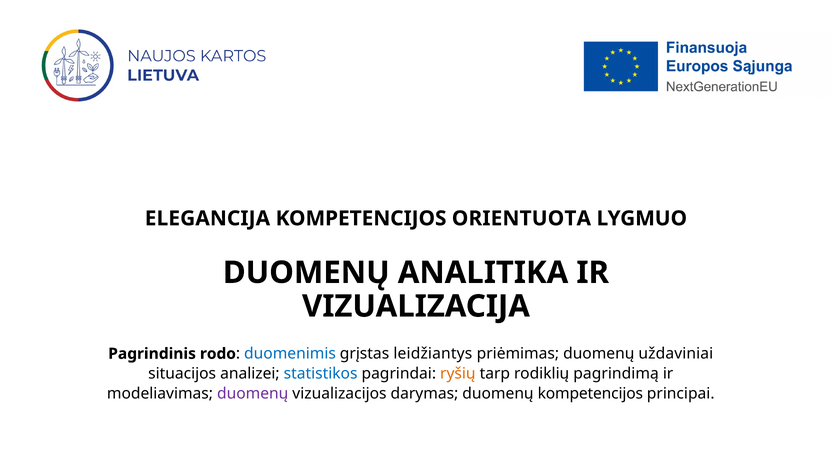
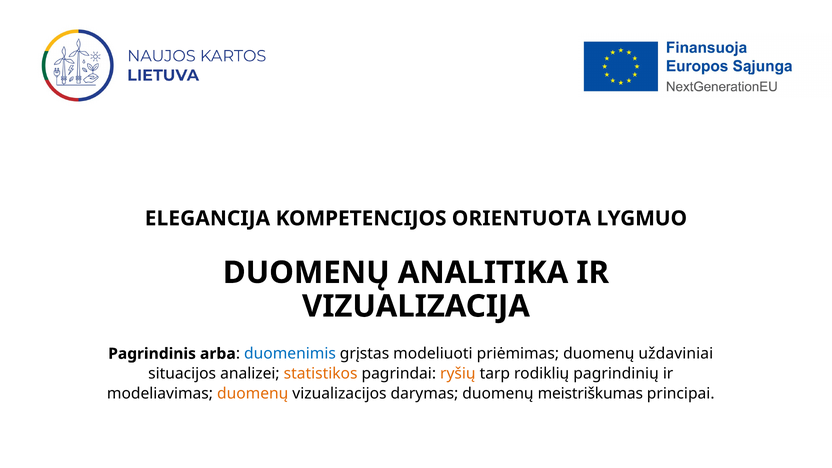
rodo: rodo -> arba
leidžiantys: leidžiantys -> modeliuoti
statistikos colour: blue -> orange
pagrindimą: pagrindimą -> pagrindinių
duomenų at (253, 394) colour: purple -> orange
duomenų kompetencijos: kompetencijos -> meistriškumas
